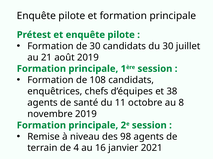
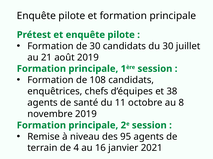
98: 98 -> 95
